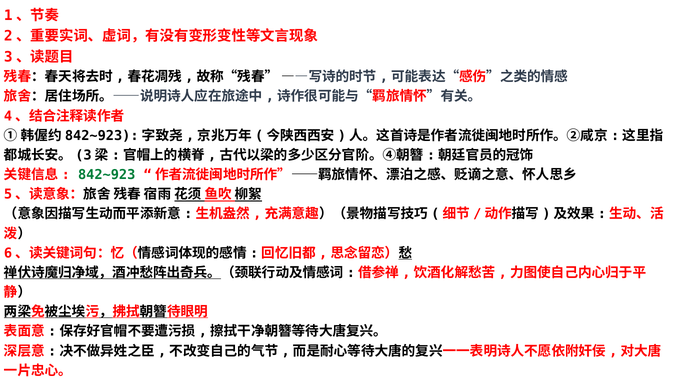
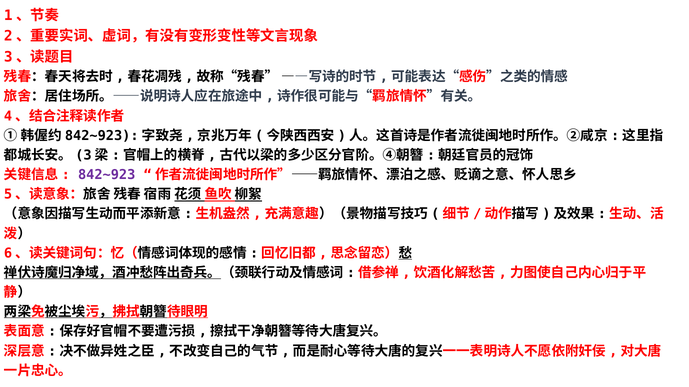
842~923 colour: green -> purple
